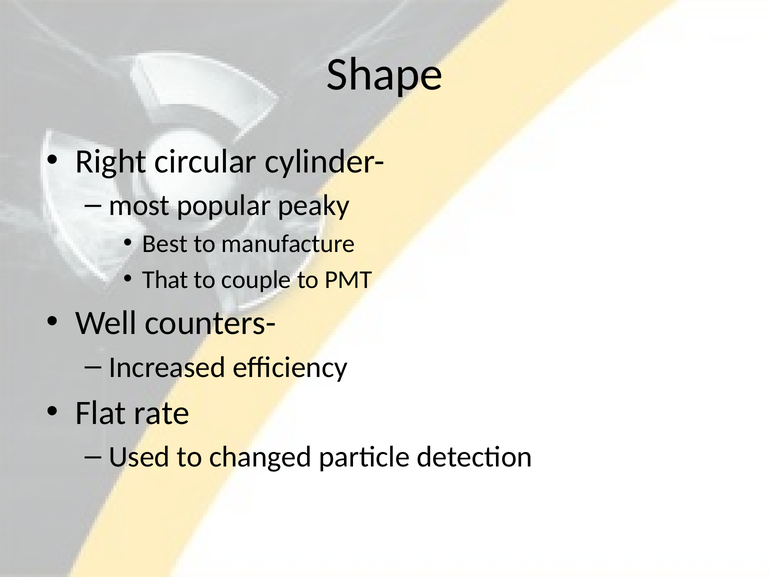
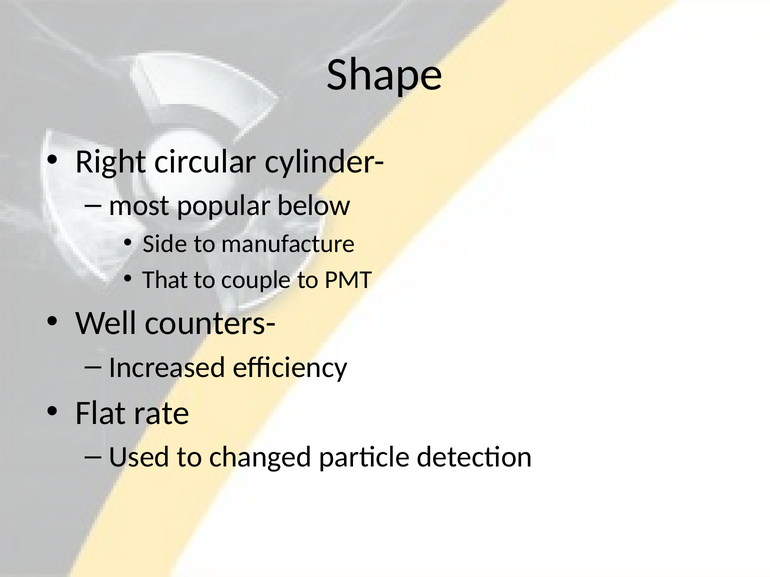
peaky: peaky -> below
Best: Best -> Side
